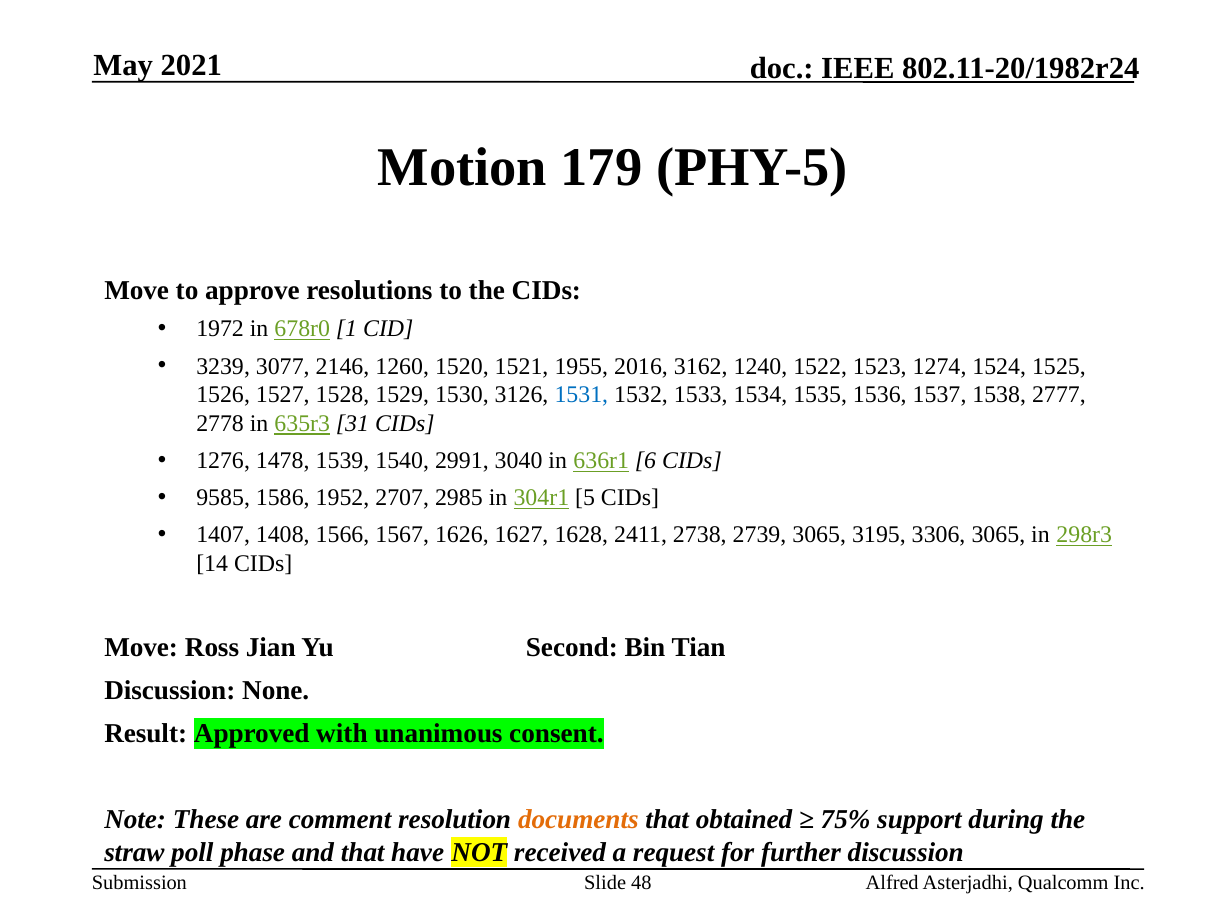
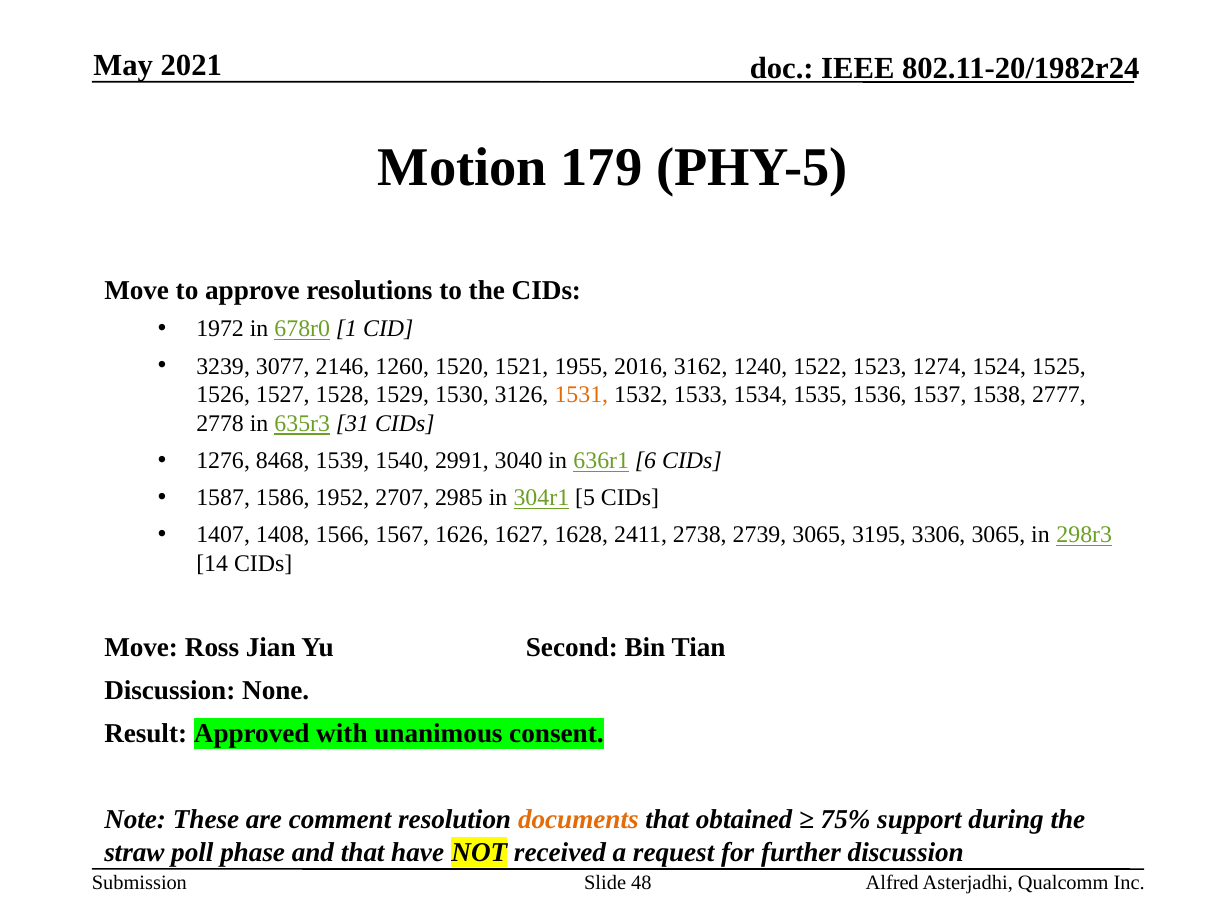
1531 colour: blue -> orange
1478: 1478 -> 8468
9585: 9585 -> 1587
